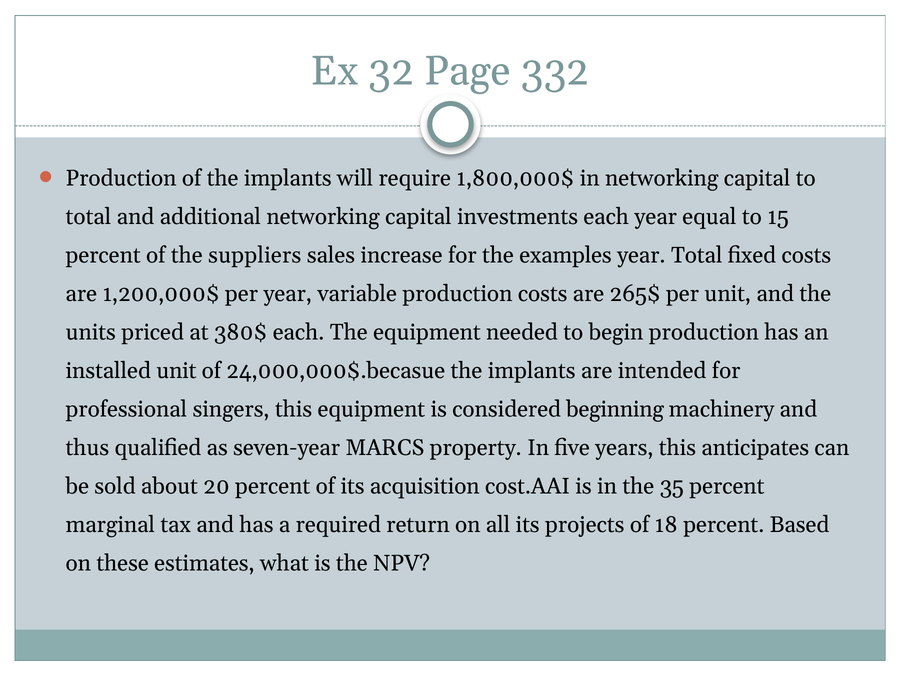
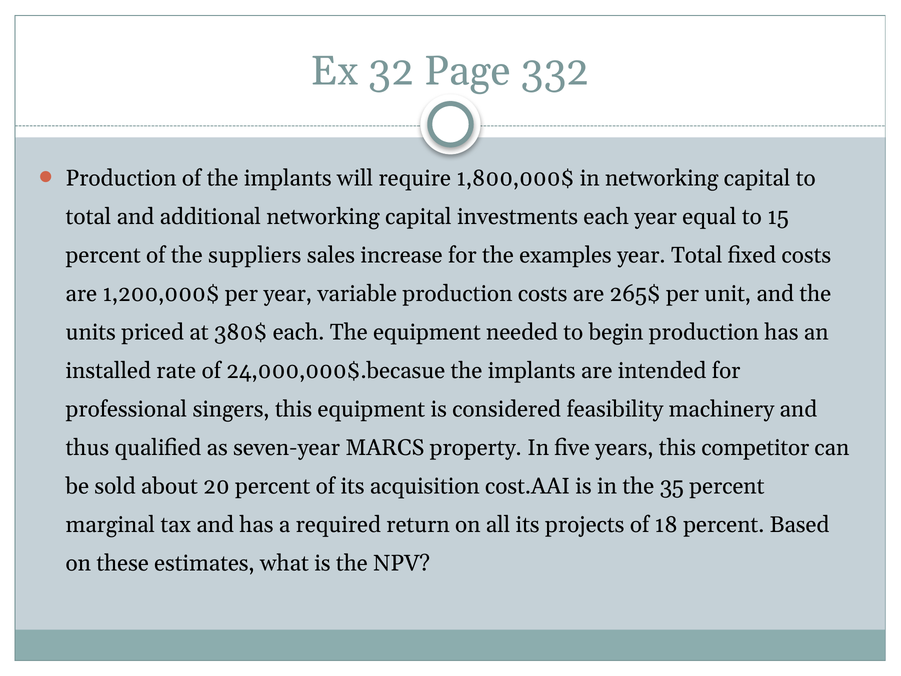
installed unit: unit -> rate
beginning: beginning -> feasibility
anticipates: anticipates -> competitor
